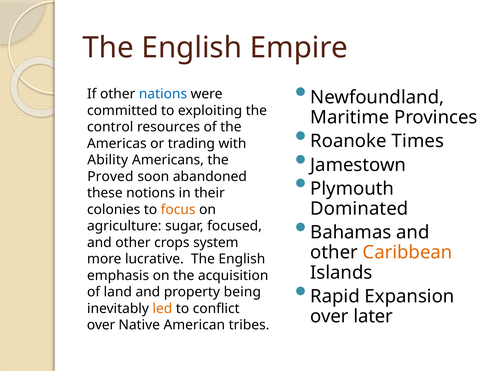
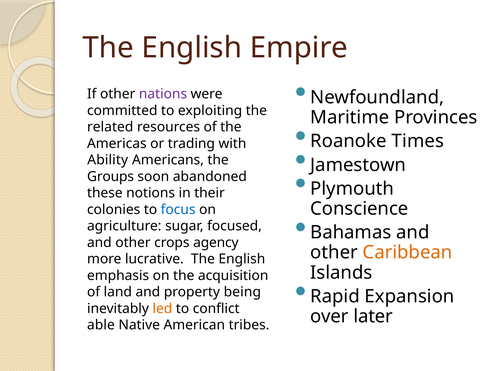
nations colour: blue -> purple
control: control -> related
Proved: Proved -> Groups
Dominated: Dominated -> Conscience
focus colour: orange -> blue
system: system -> agency
over at (101, 325): over -> able
